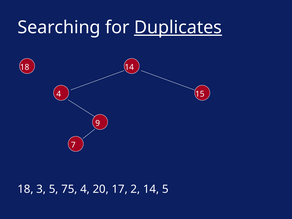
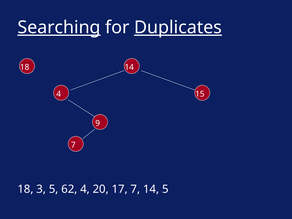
Searching underline: none -> present
75: 75 -> 62
17 2: 2 -> 7
